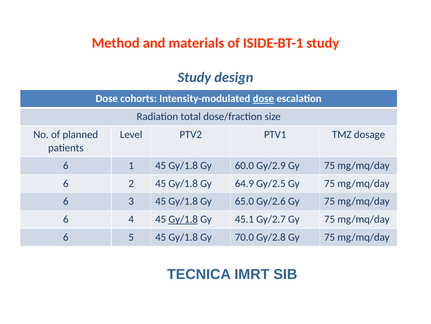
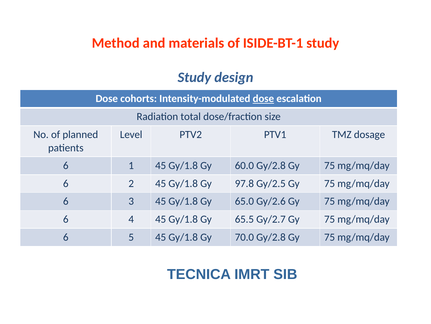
60.0 Gy/2.9: Gy/2.9 -> Gy/2.8
64.9: 64.9 -> 97.8
Gy/1.8 at (183, 219) underline: present -> none
45.1: 45.1 -> 65.5
